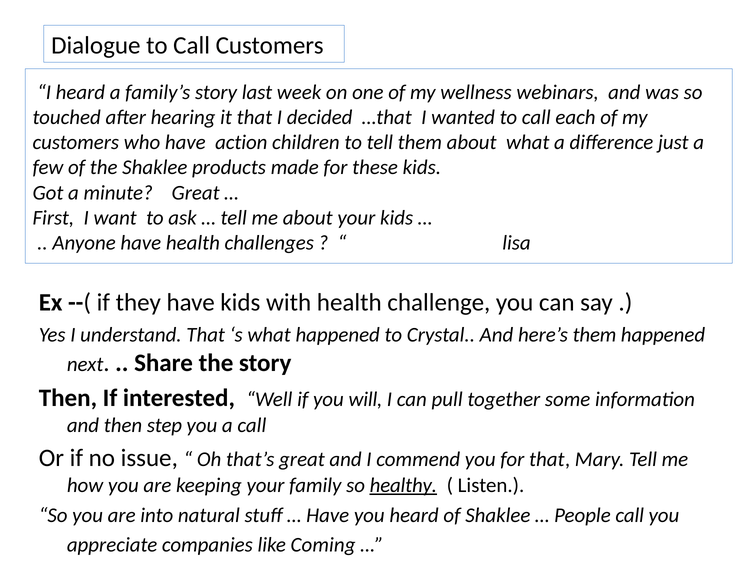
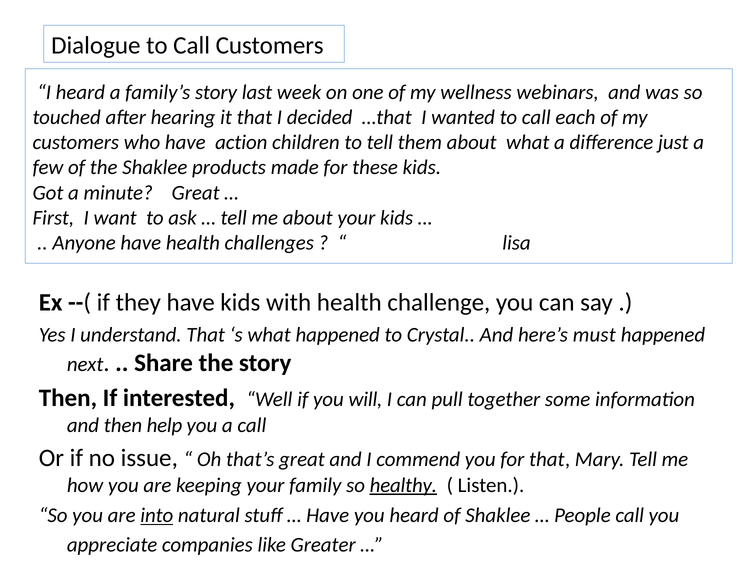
here’s them: them -> must
step: step -> help
into underline: none -> present
Coming: Coming -> Greater
